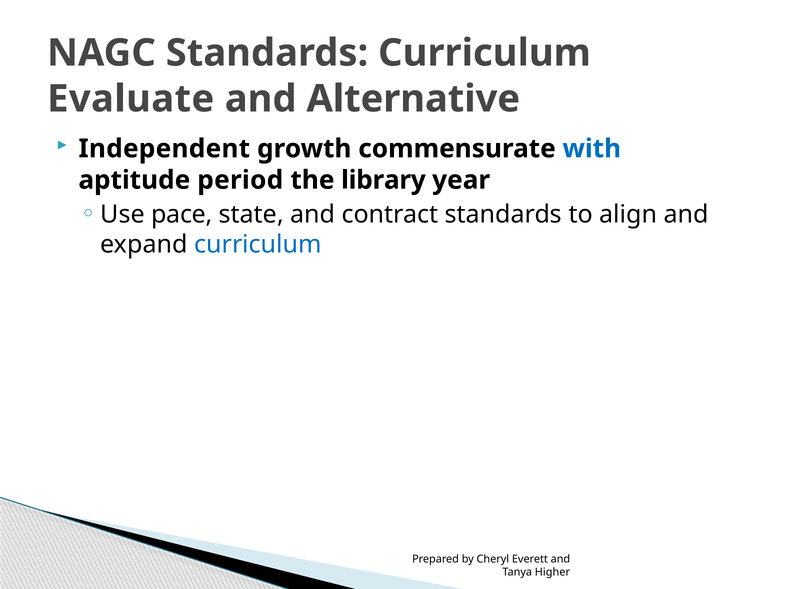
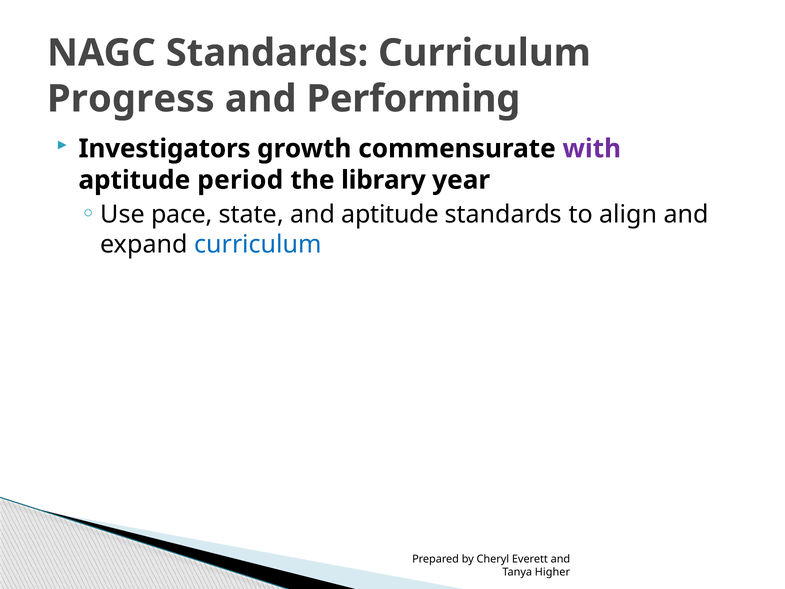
Evaluate: Evaluate -> Progress
Alternative: Alternative -> Performing
Independent: Independent -> Investigators
with colour: blue -> purple
and contract: contract -> aptitude
